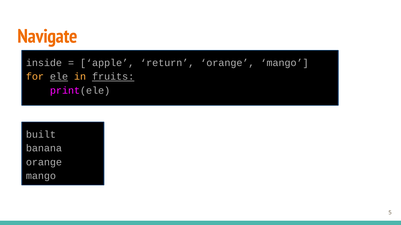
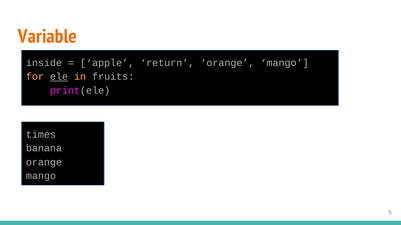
Navigate: Navigate -> Variable
fruits underline: present -> none
built: built -> times
